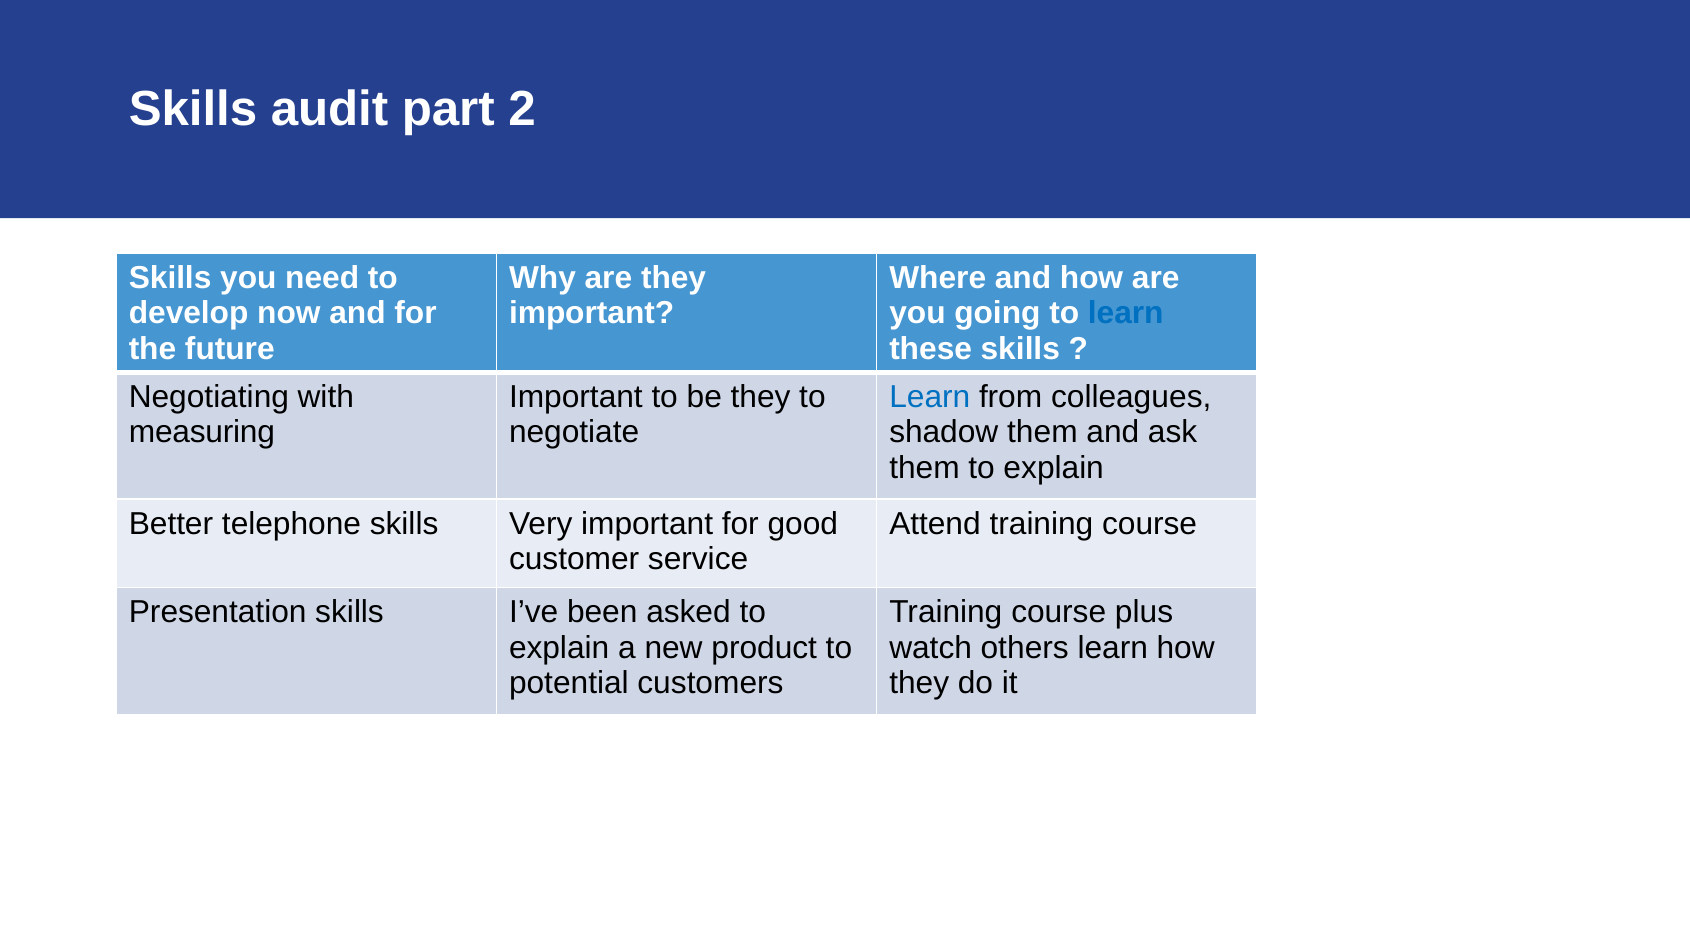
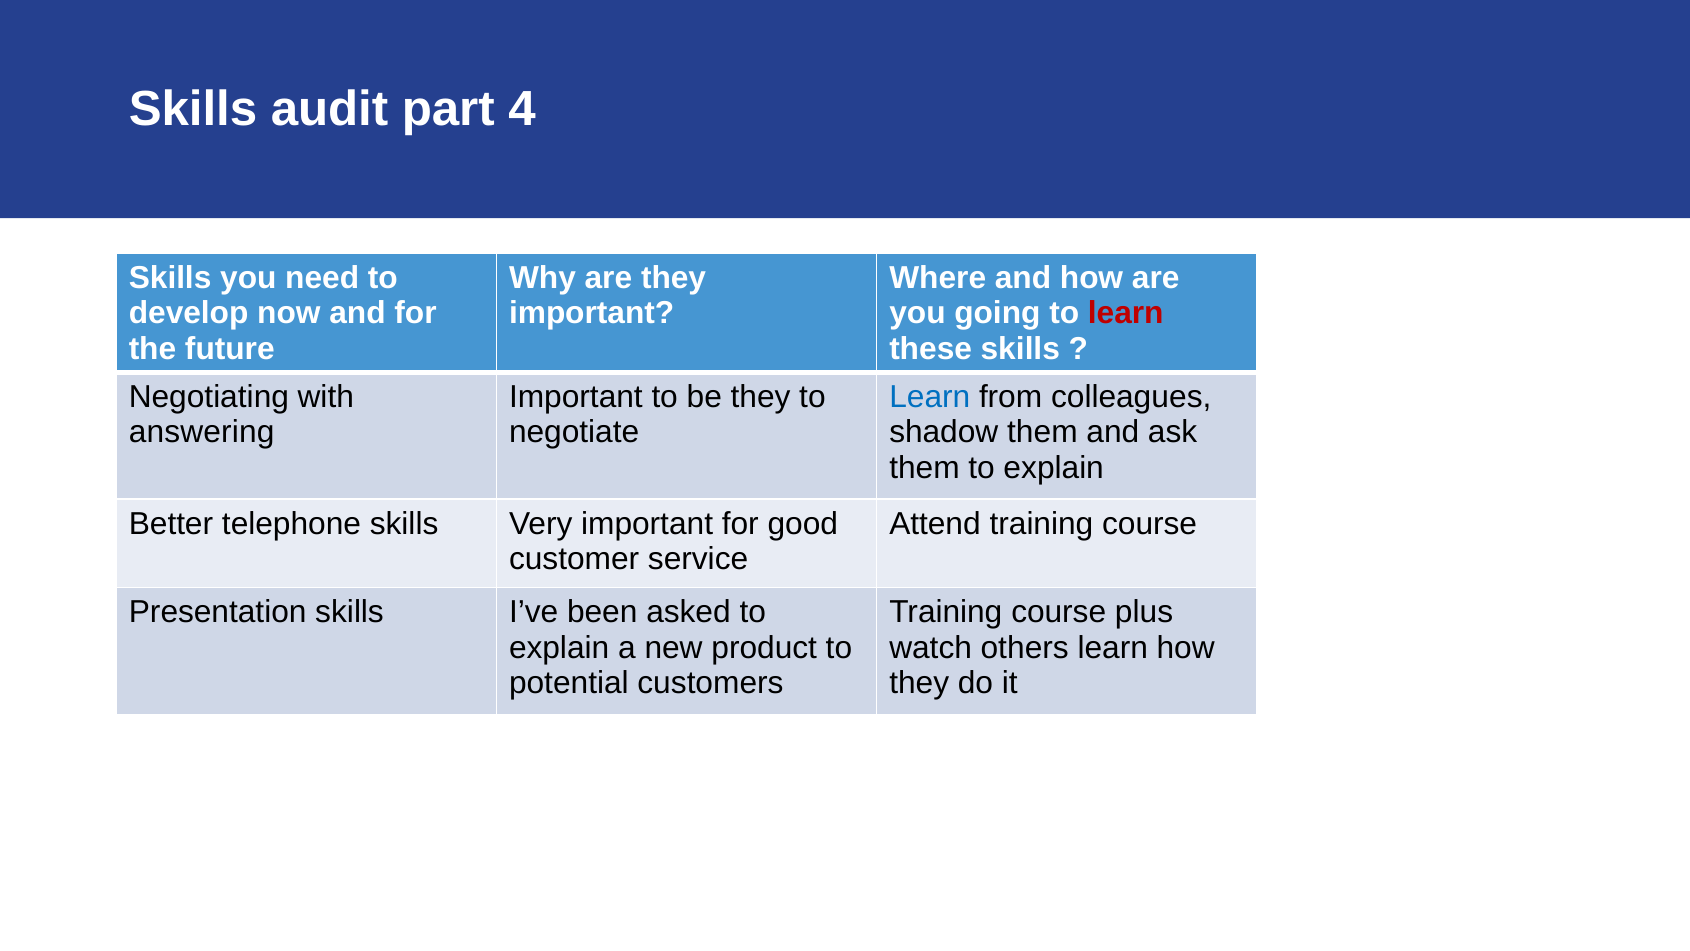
2: 2 -> 4
learn at (1126, 313) colour: blue -> red
measuring: measuring -> answering
